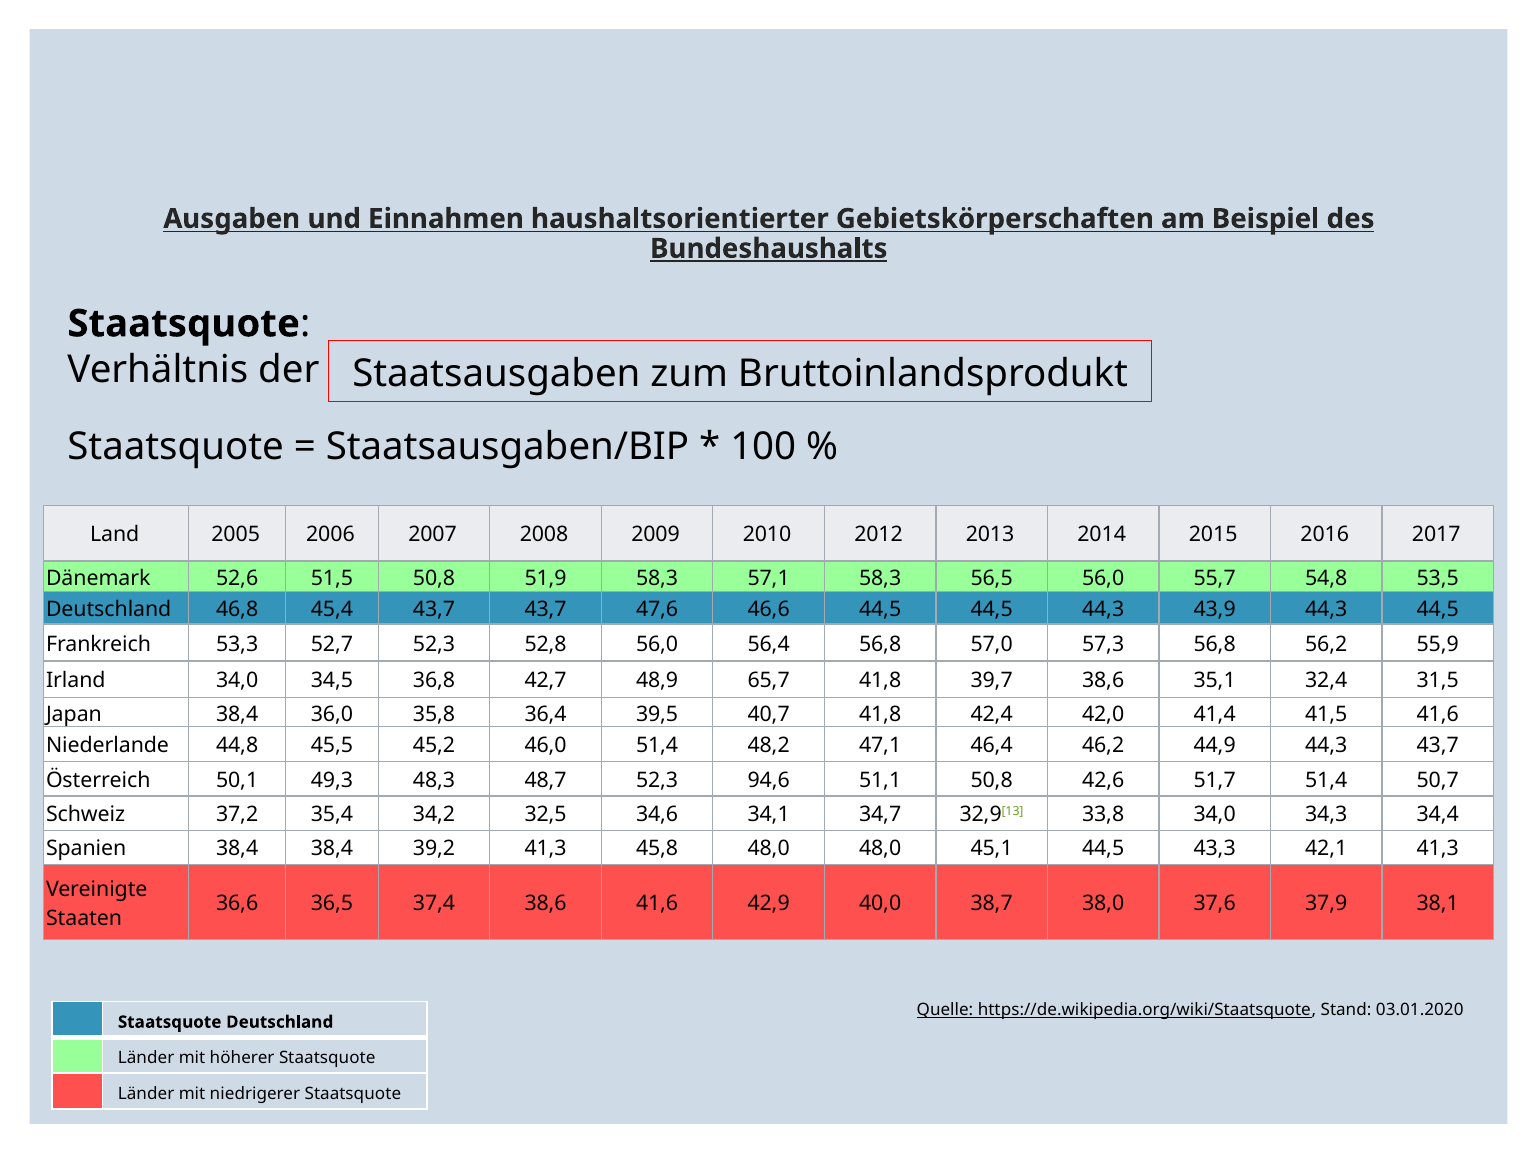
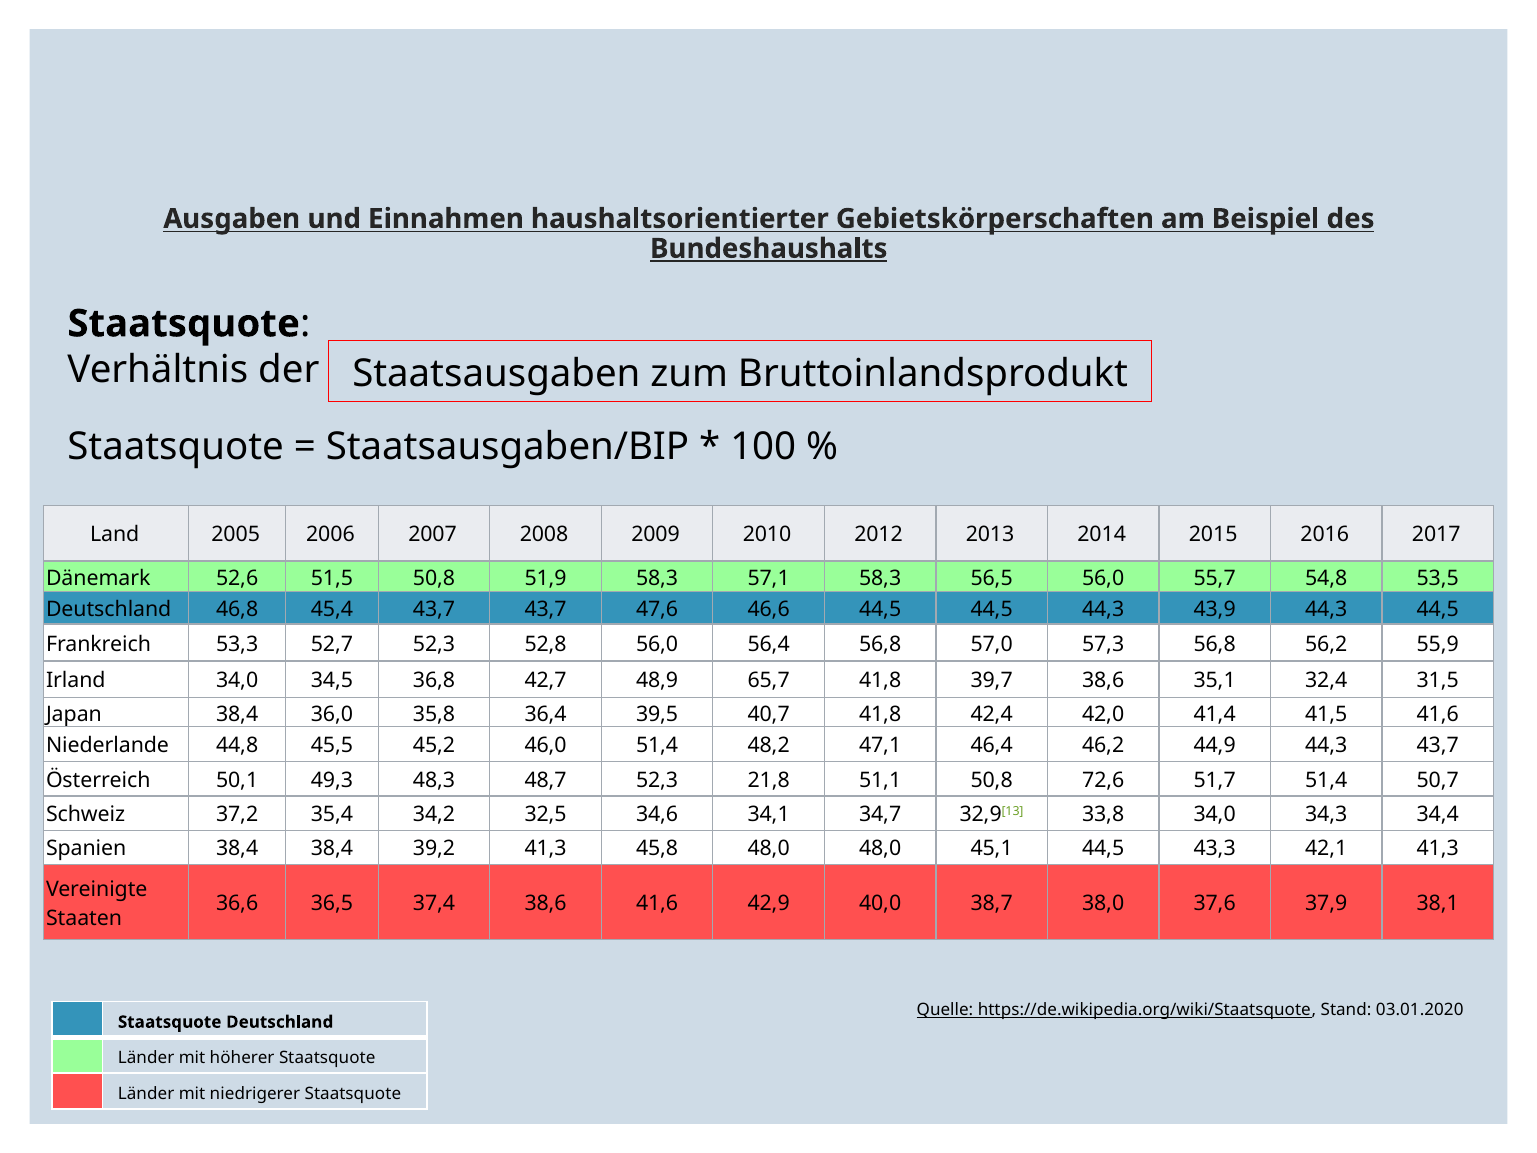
94,6: 94,6 -> 21,8
42,6: 42,6 -> 72,6
